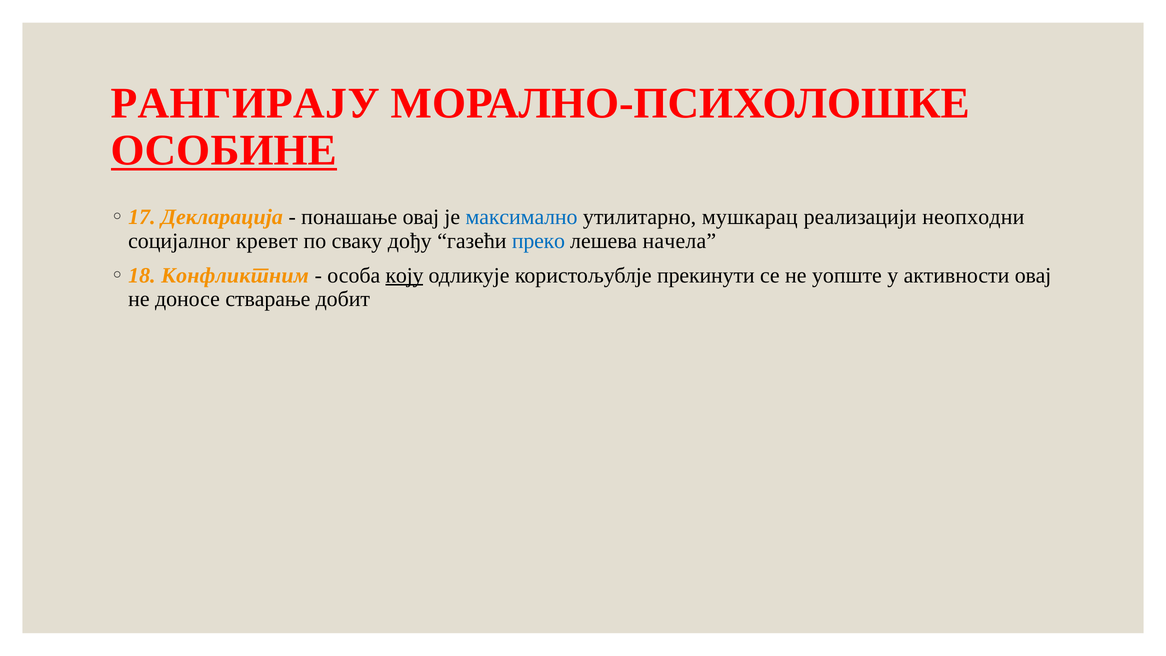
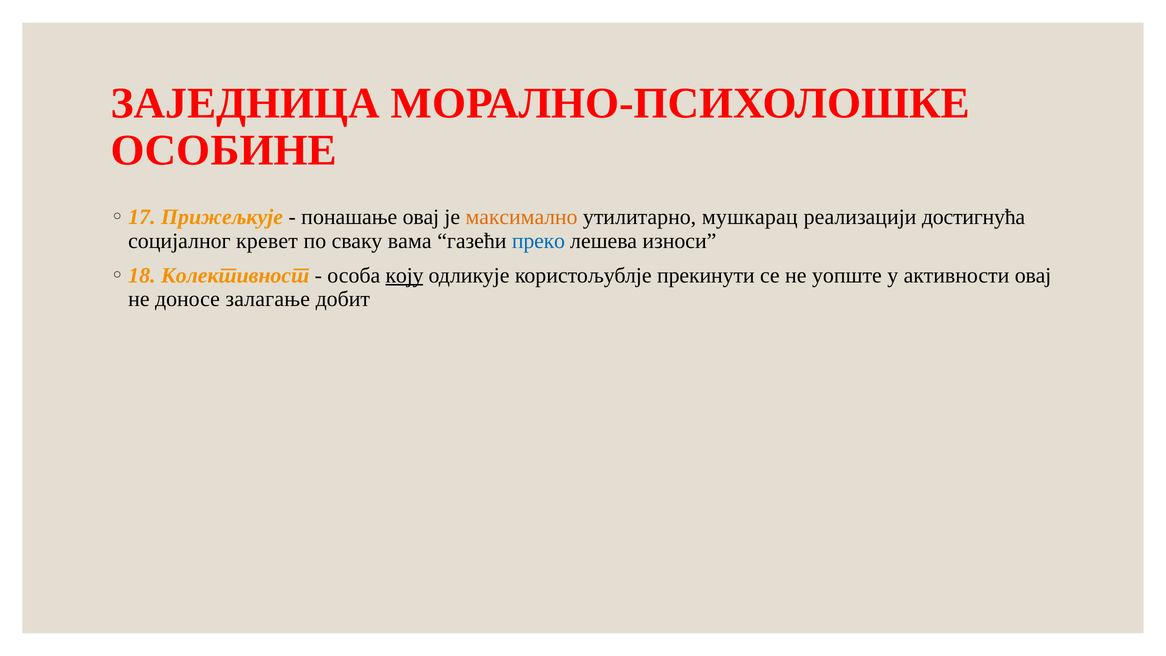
РАНГИРАЈУ: РАНГИРАЈУ -> ЗАЈЕДНИЦА
ОСОБИНЕ underline: present -> none
Декларација: Декларација -> Прижељкује
максимално colour: blue -> orange
неопходни: неопходни -> достигнућа
дођу: дођу -> вама
начелa: начелa -> износи
Конфликтним: Конфликтним -> Колективност
стварaње: стварaње -> залагање
